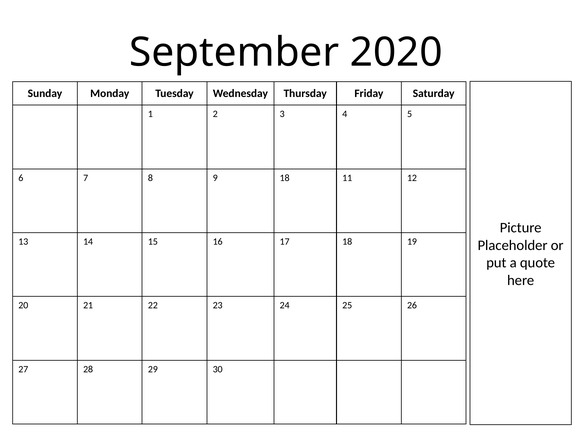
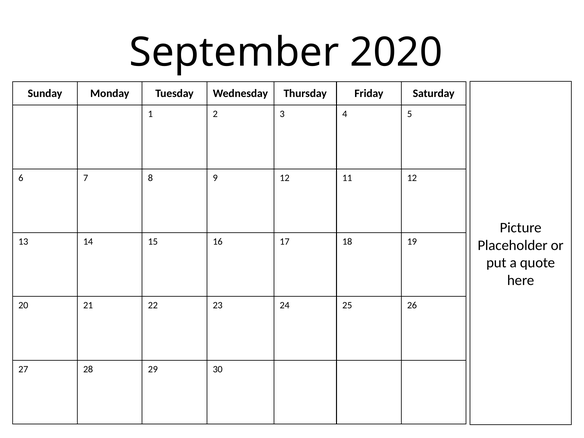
9 18: 18 -> 12
